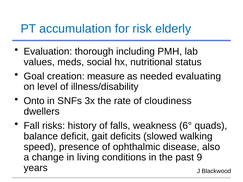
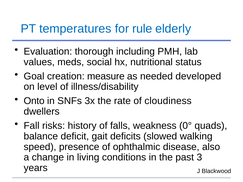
accumulation: accumulation -> temperatures
risk: risk -> rule
evaluating: evaluating -> developed
6°: 6° -> 0°
9: 9 -> 3
